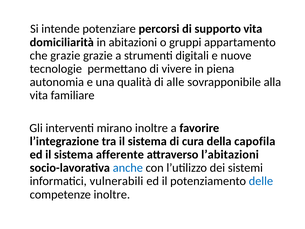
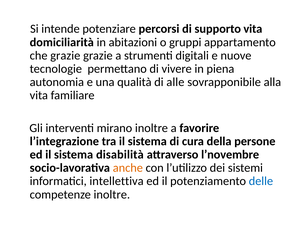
capofila: capofila -> persone
afferente: afferente -> disabilità
l’abitazioni: l’abitazioni -> l’novembre
anche colour: blue -> orange
vulnerabili: vulnerabili -> intellettiva
